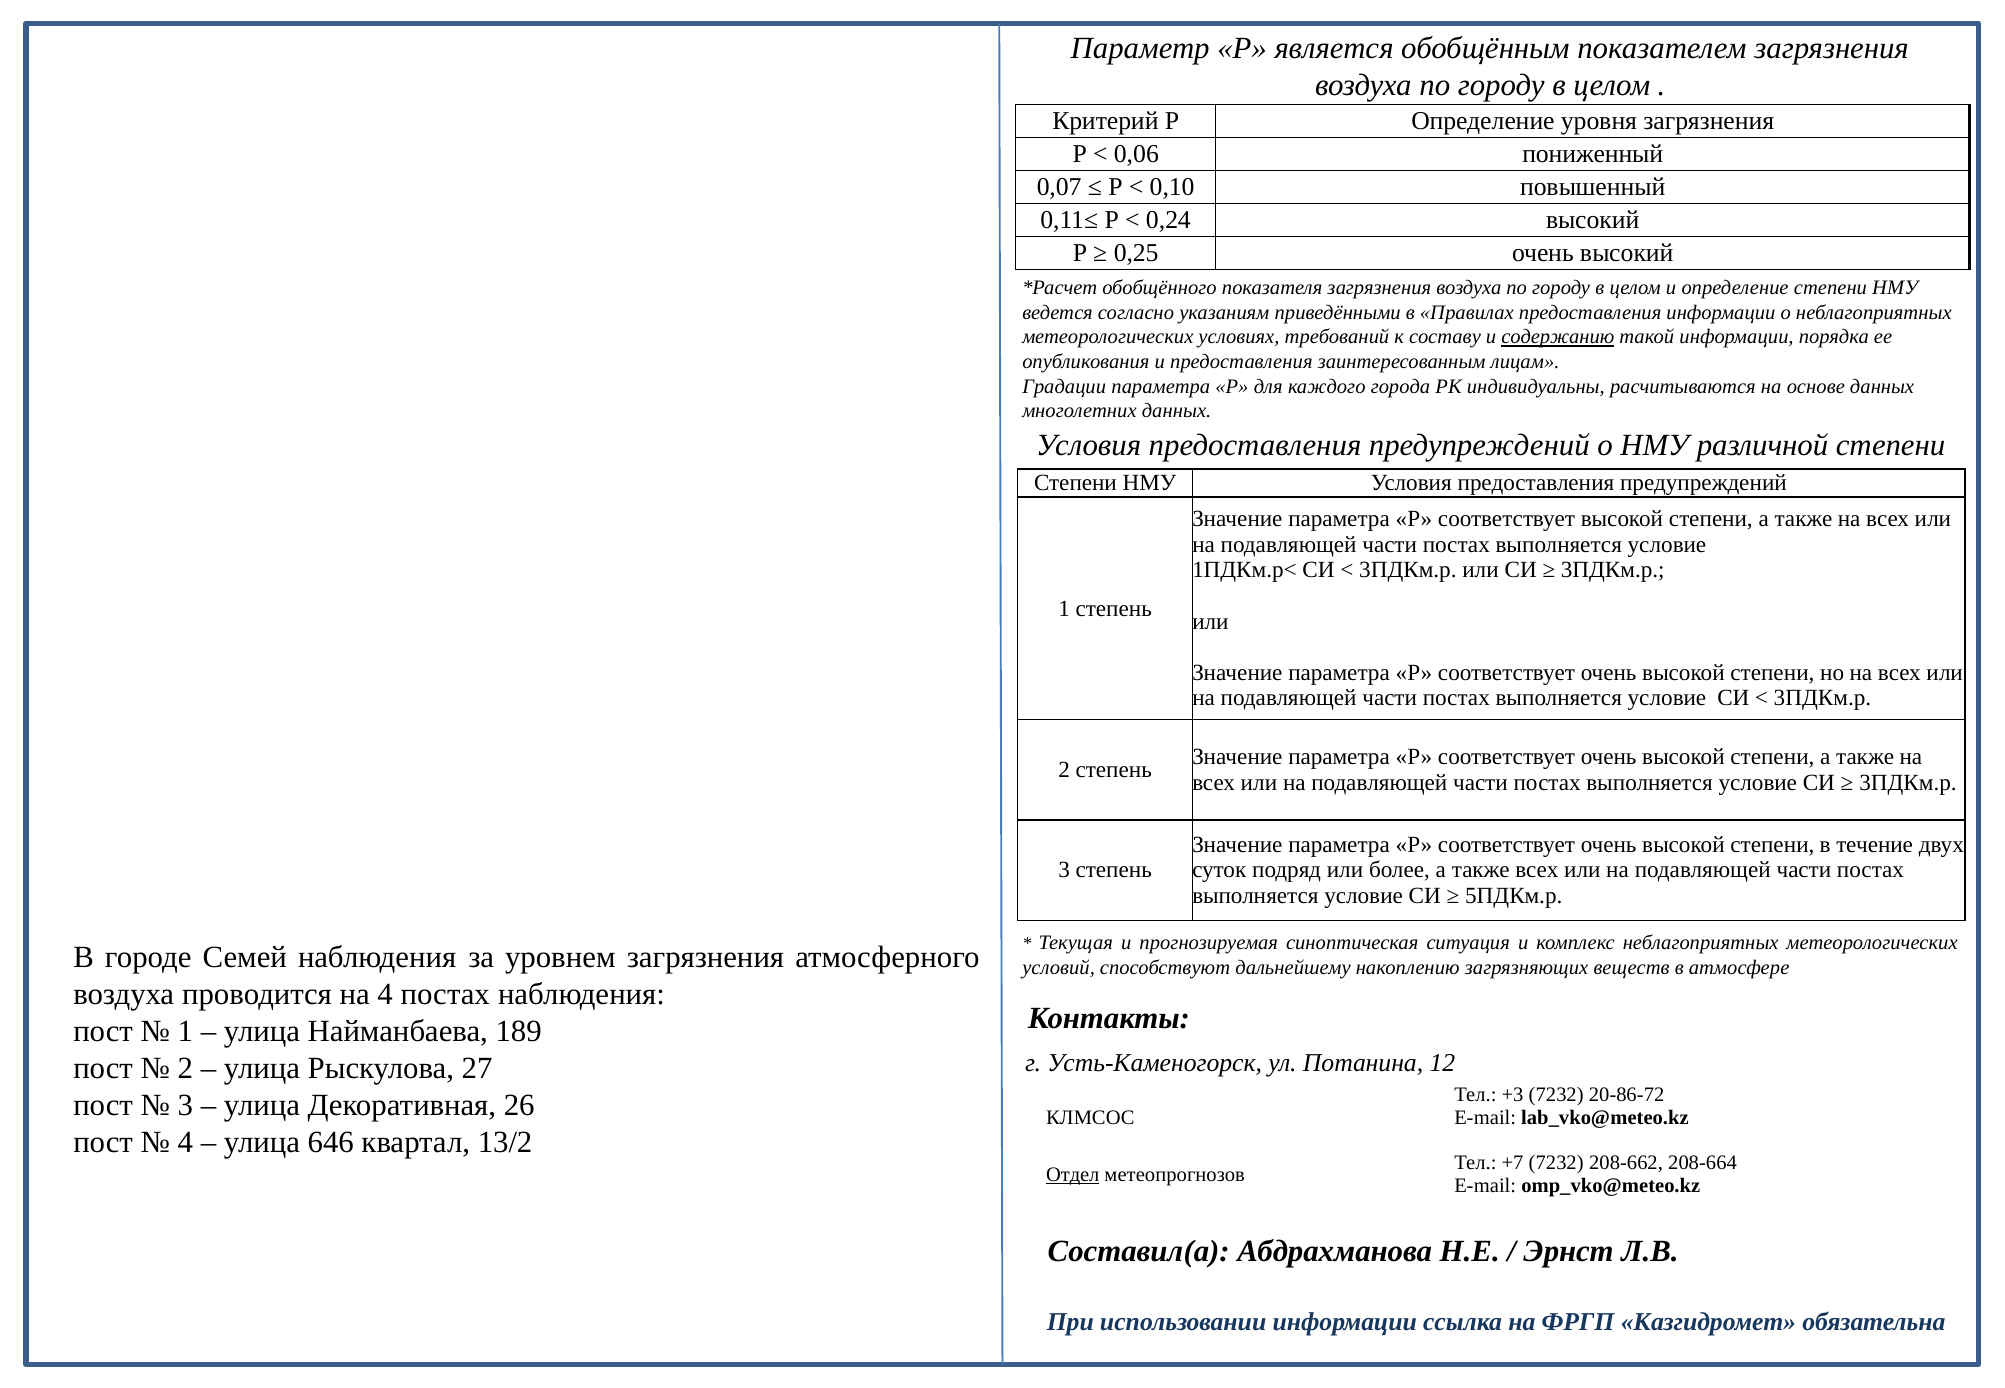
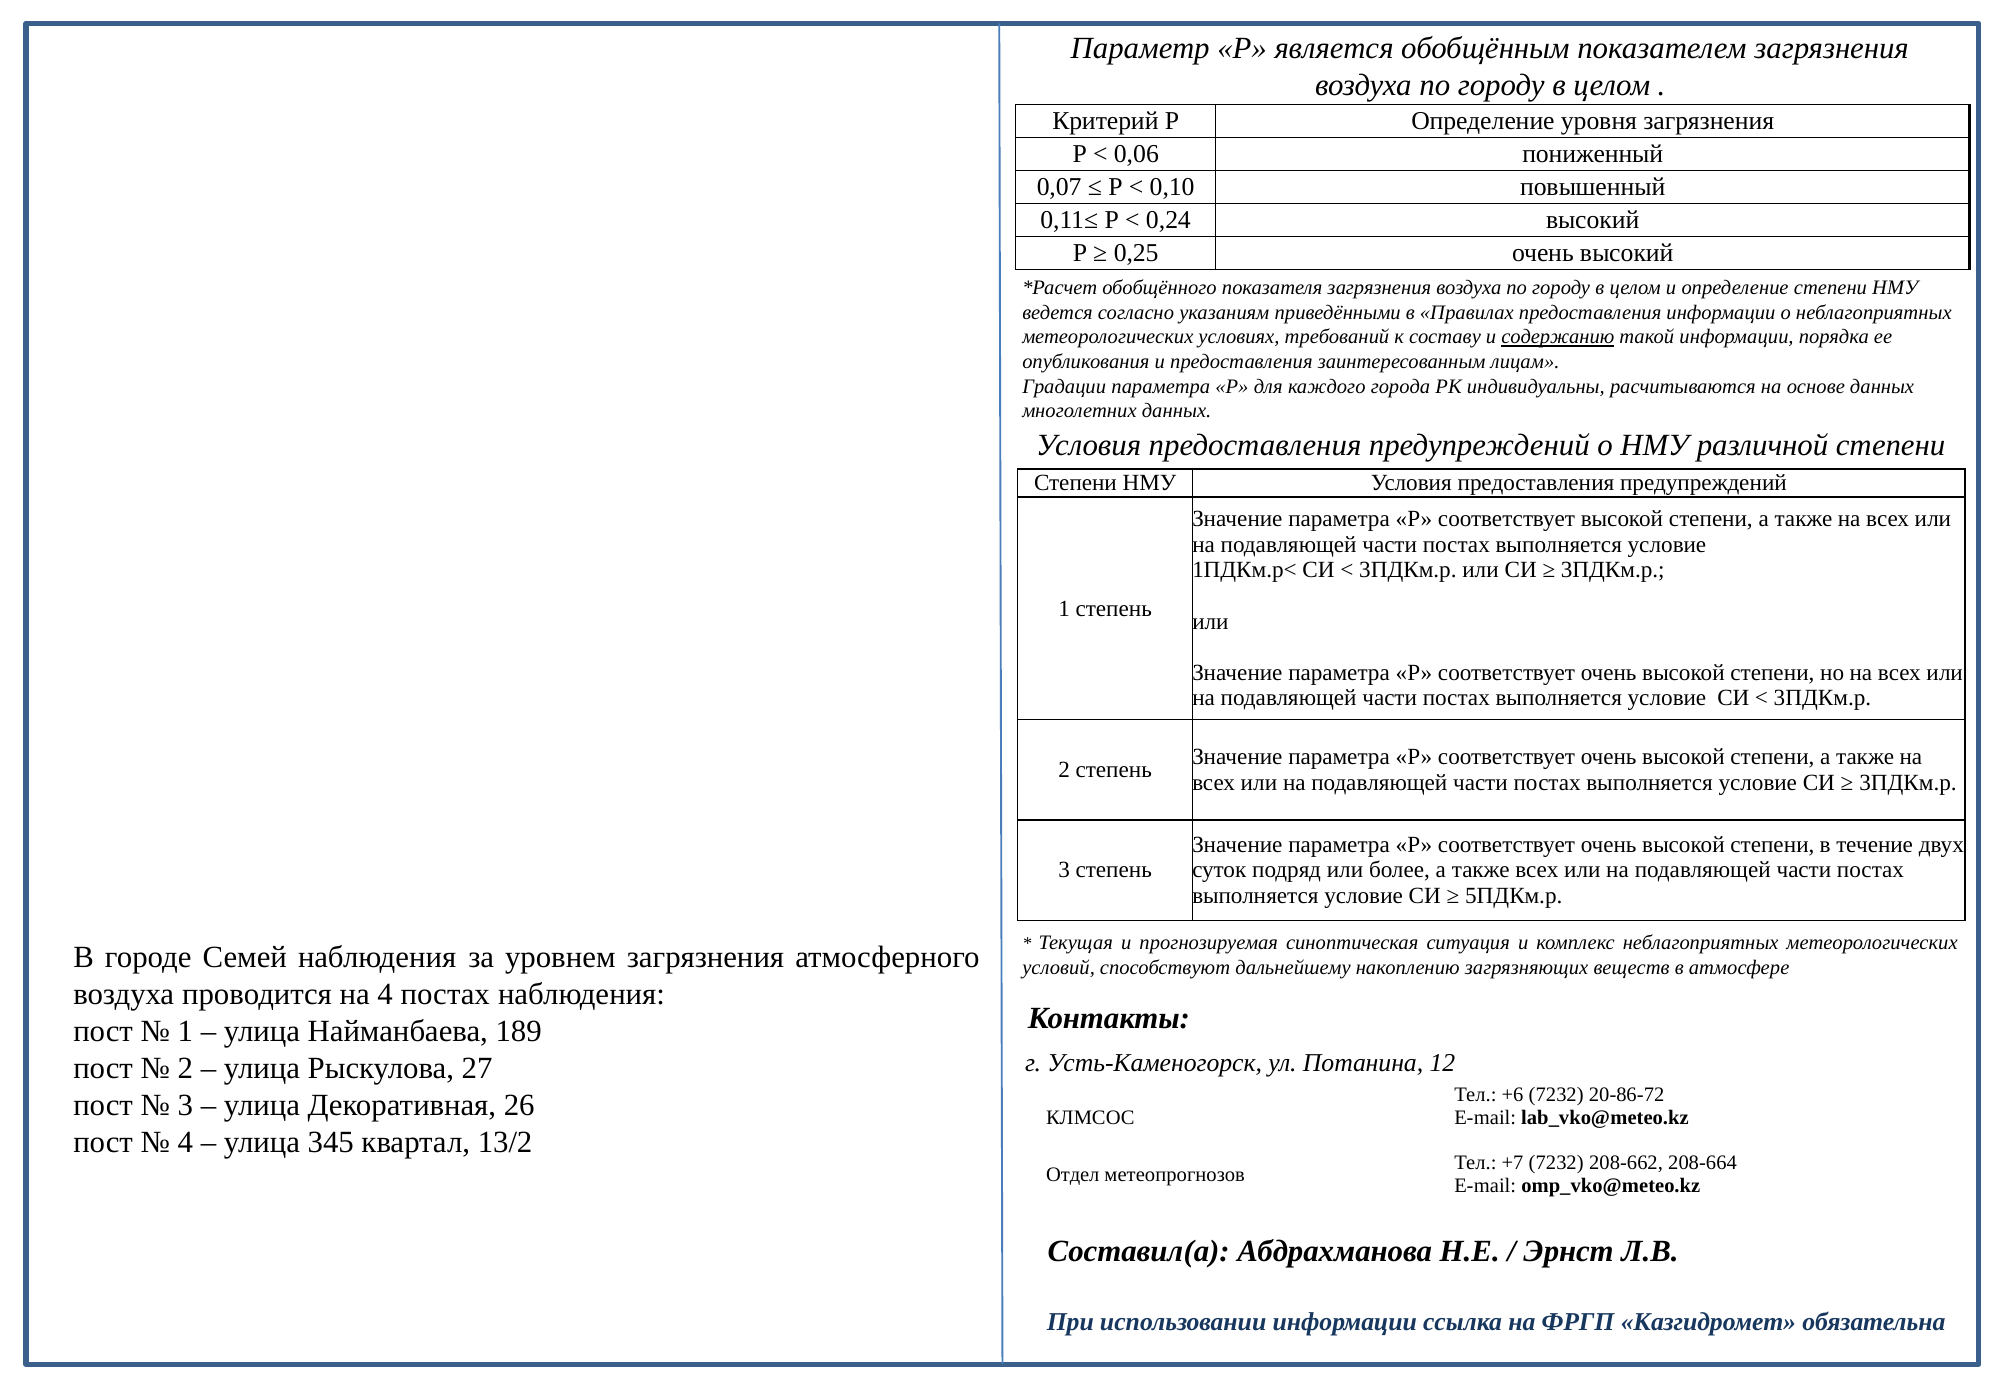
+3: +3 -> +6
646: 646 -> 345
Отдел underline: present -> none
